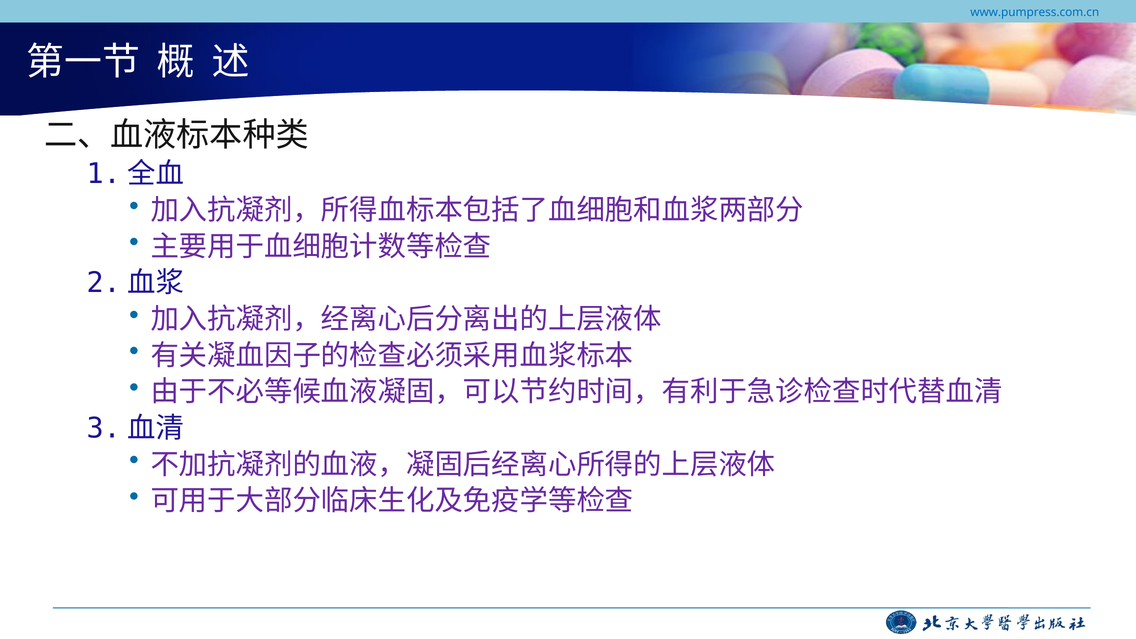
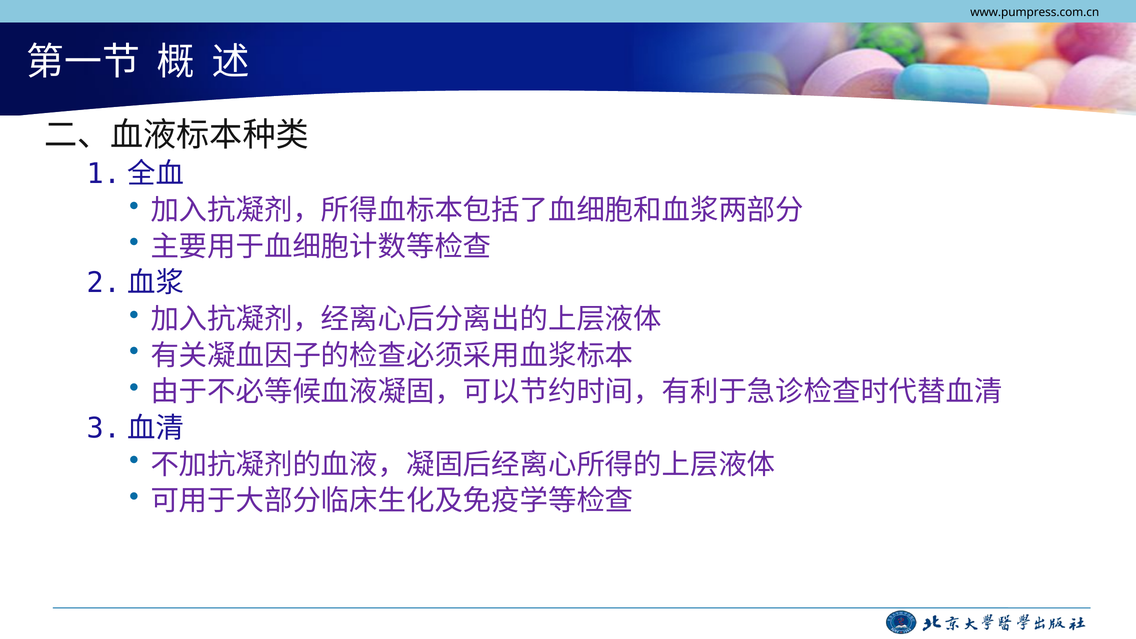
www.pumpress.com.cn colour: blue -> black
